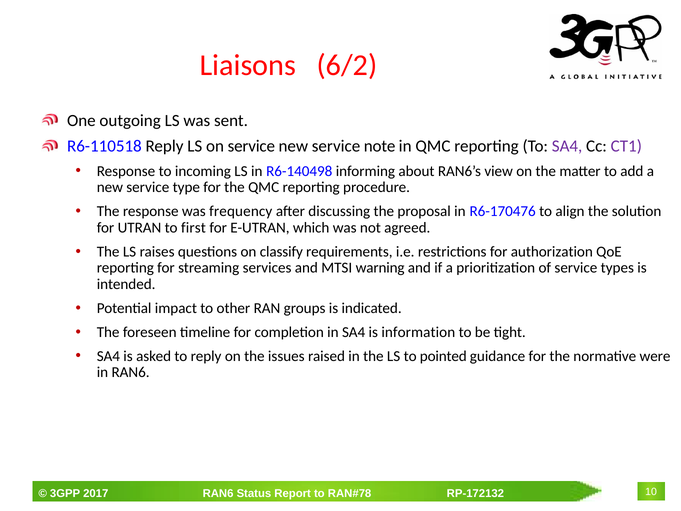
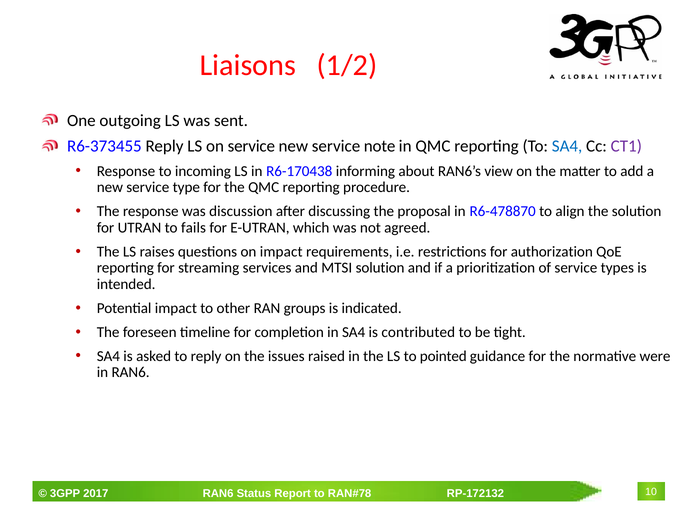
6/2: 6/2 -> 1/2
R6-110518: R6-110518 -> R6-373455
SA4 at (567, 146) colour: purple -> blue
R6-140498: R6-140498 -> R6-170438
frequency: frequency -> discussion
R6-170476: R6-170476 -> R6-478870
first: first -> fails
on classify: classify -> impact
MTSI warning: warning -> solution
information: information -> contributed
